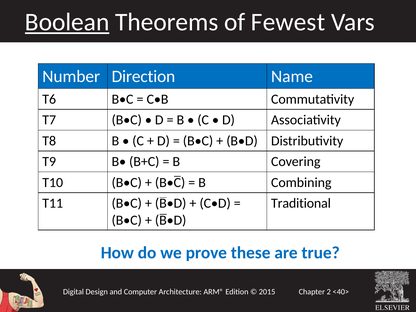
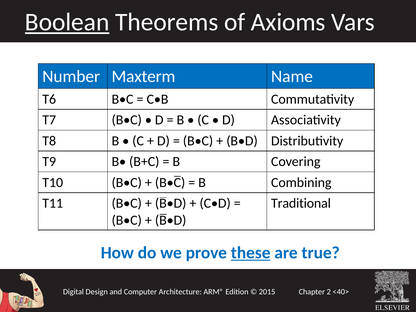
Fewest: Fewest -> Axioms
Direction: Direction -> Maxterm
these underline: none -> present
